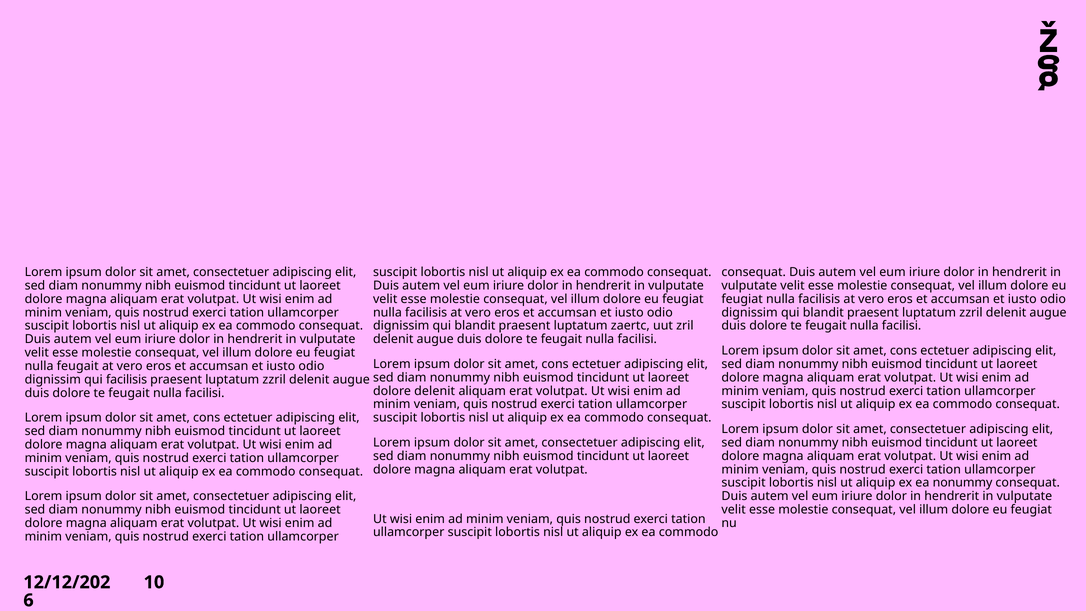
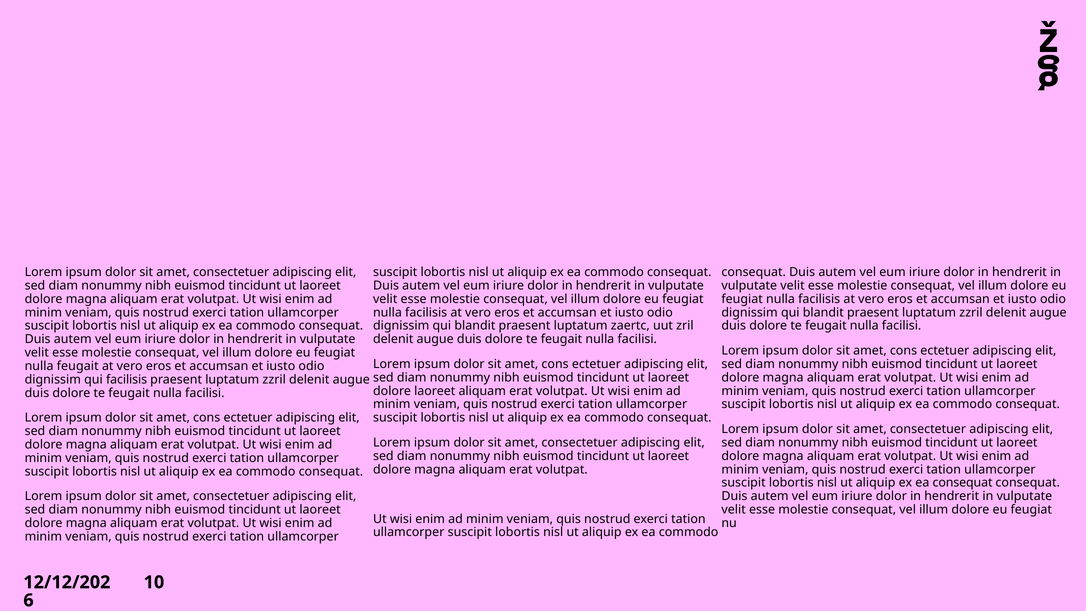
dolore delenit: delenit -> laoreet
ea nonummy: nonummy -> consequat
